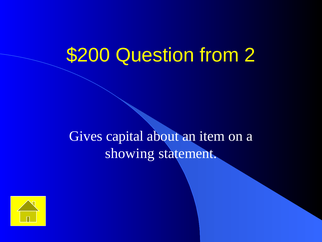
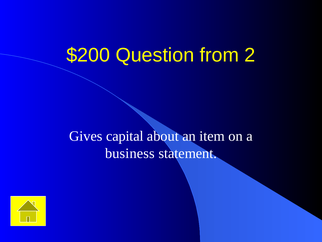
showing: showing -> business
